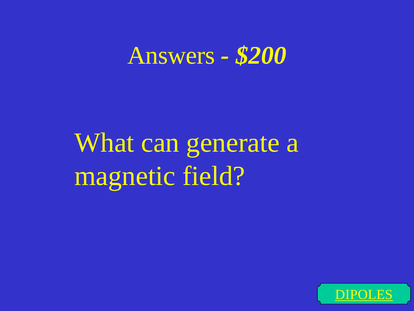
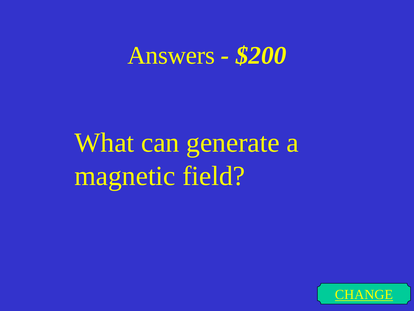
DIPOLES: DIPOLES -> CHANGE
